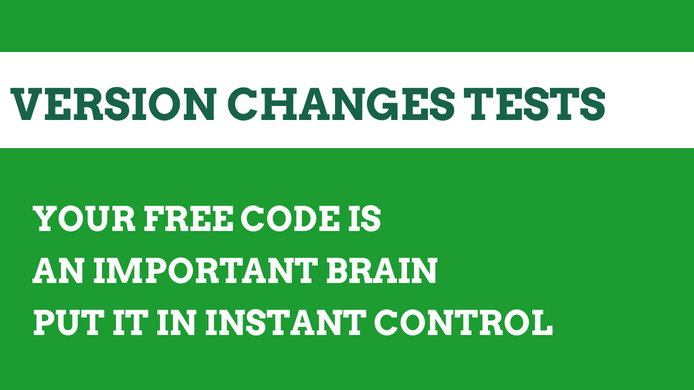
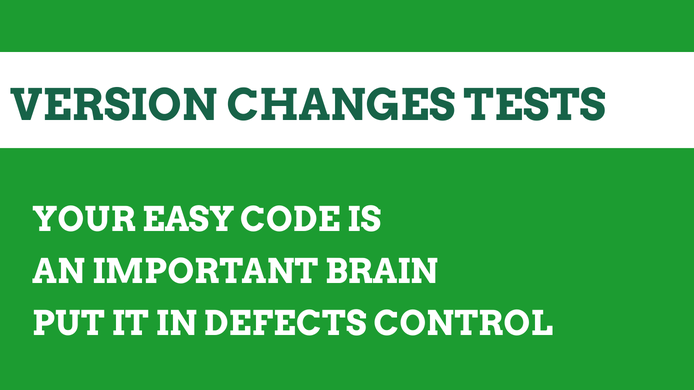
FREE: FREE -> EASY
INSTANT: INSTANT -> DEFECTS
